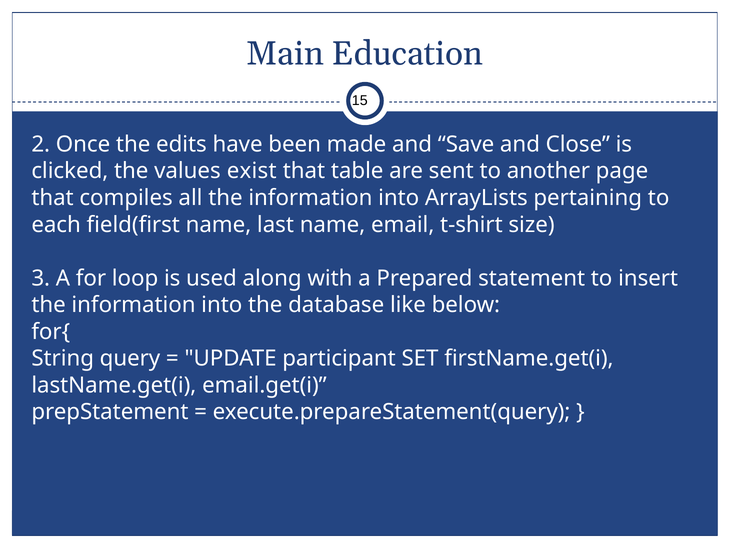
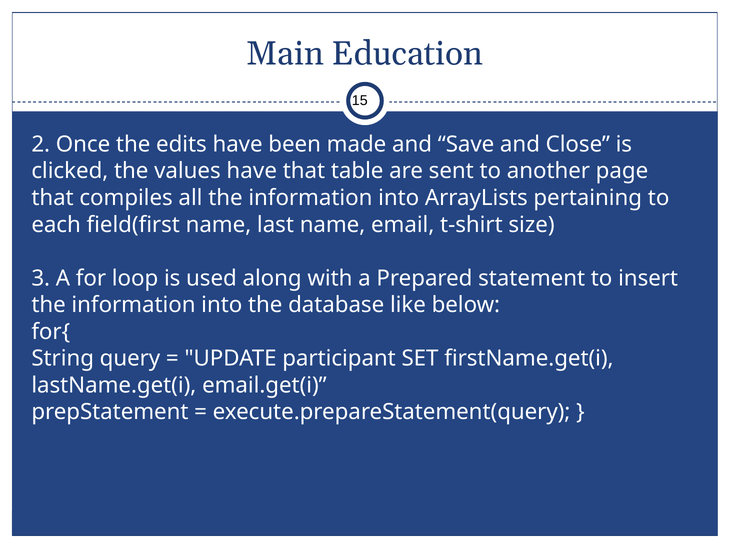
values exist: exist -> have
